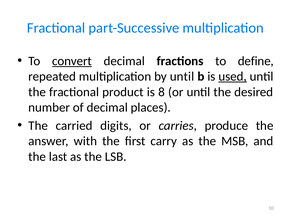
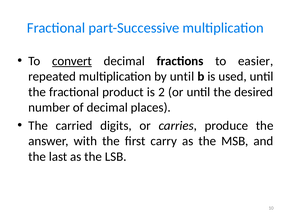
define: define -> easier
used underline: present -> none
8: 8 -> 2
